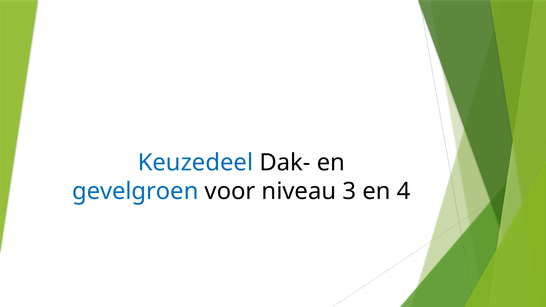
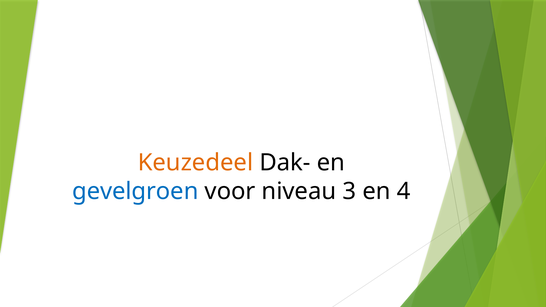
Keuzedeel colour: blue -> orange
